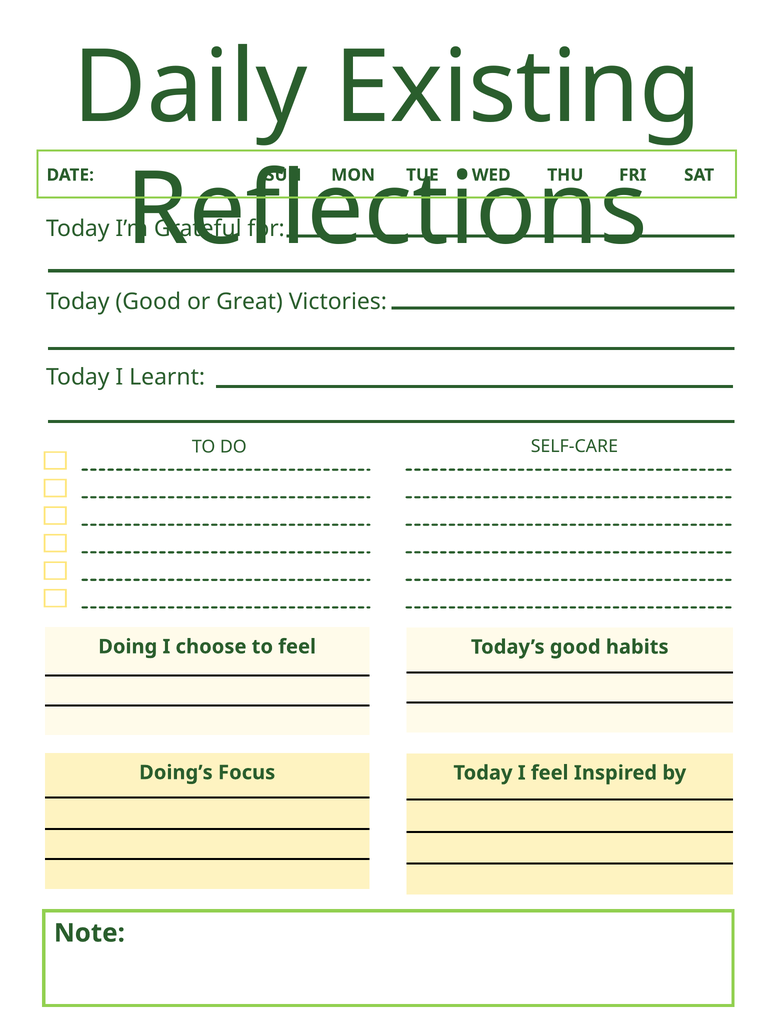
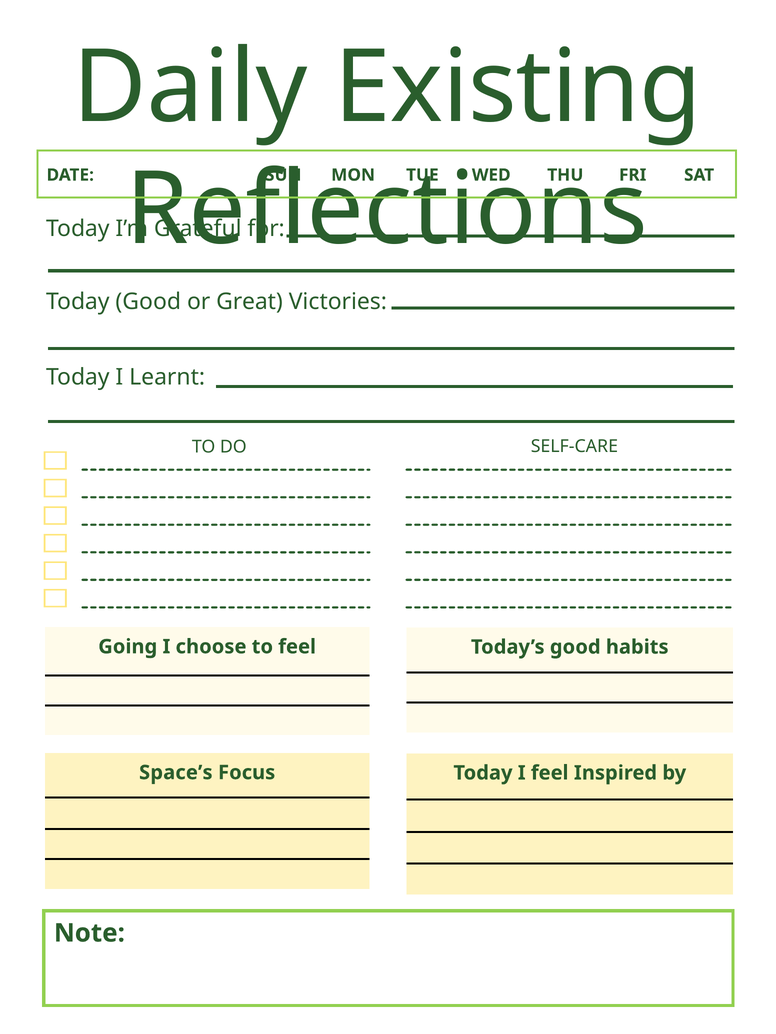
Doing: Doing -> Going
Doing’s: Doing’s -> Space’s
